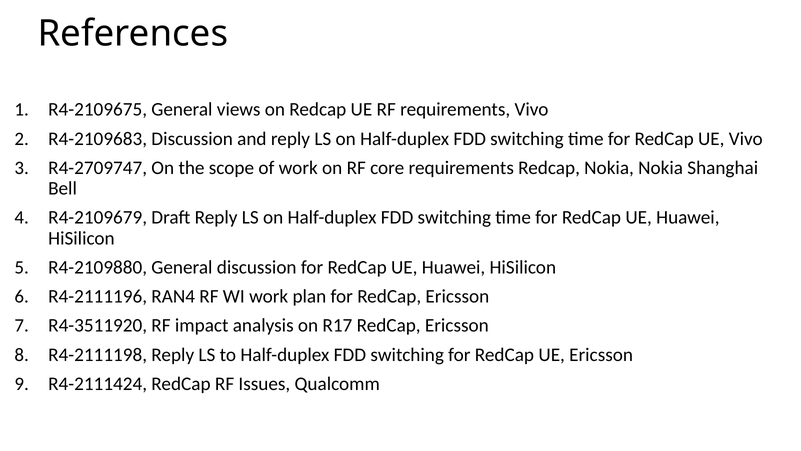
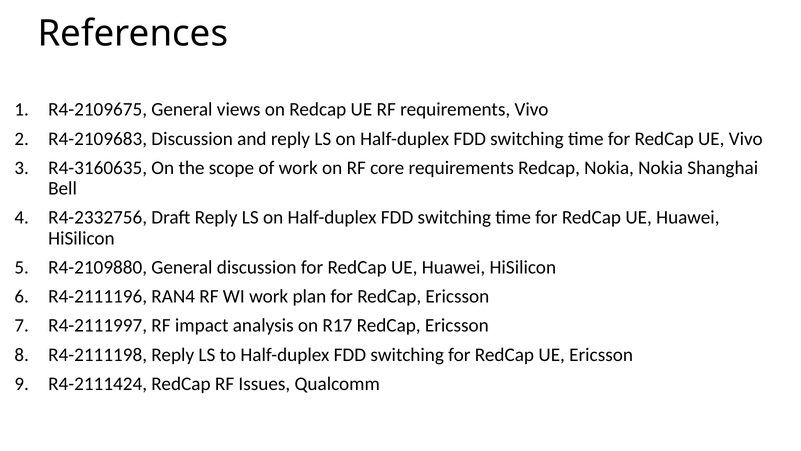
R4-2709747: R4-2709747 -> R4-3160635
R4-2109679: R4-2109679 -> R4-2332756
R4-3511920: R4-3511920 -> R4-2111997
